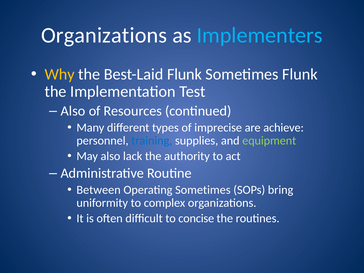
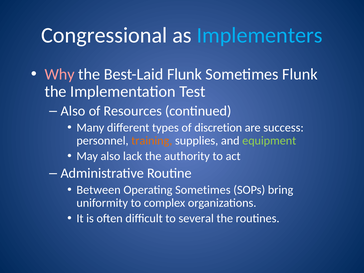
Organizations at (104, 35): Organizations -> Congressional
Why colour: yellow -> pink
imprecise: imprecise -> discretion
achieve: achieve -> success
training colour: blue -> orange
concise: concise -> several
